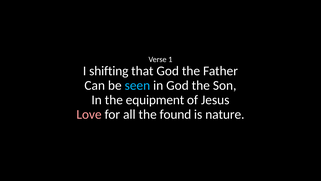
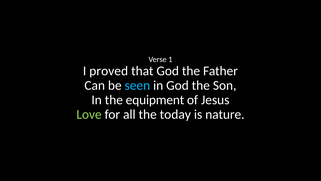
shifting: shifting -> proved
Love colour: pink -> light green
found: found -> today
